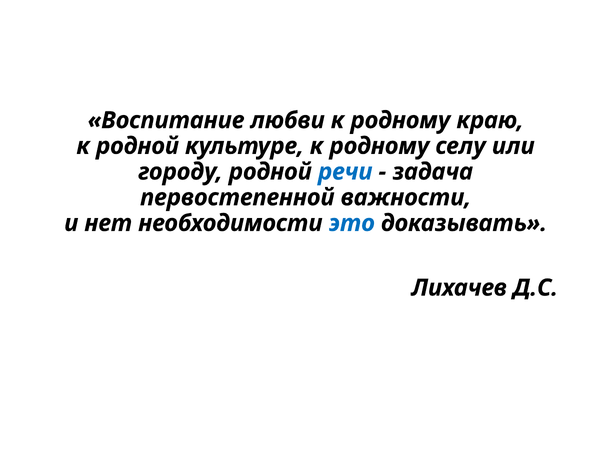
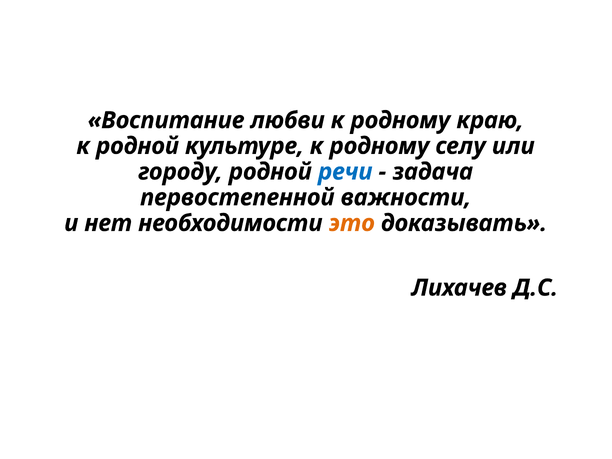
это colour: blue -> orange
